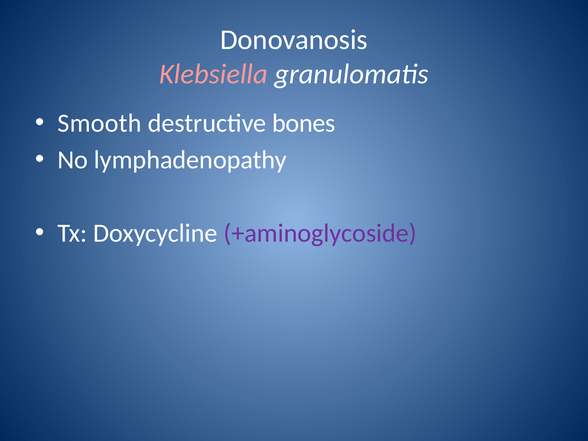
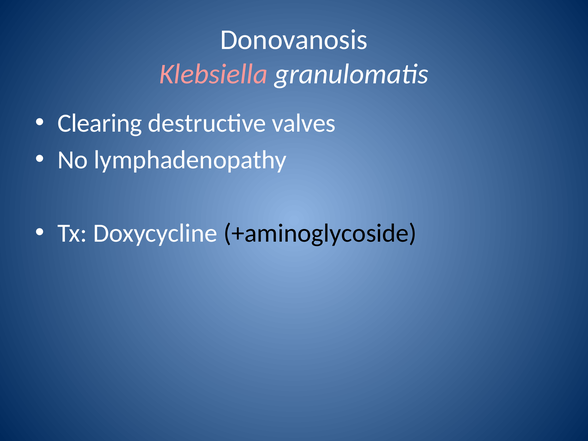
Smooth: Smooth -> Clearing
bones: bones -> valves
+aminoglycoside colour: purple -> black
